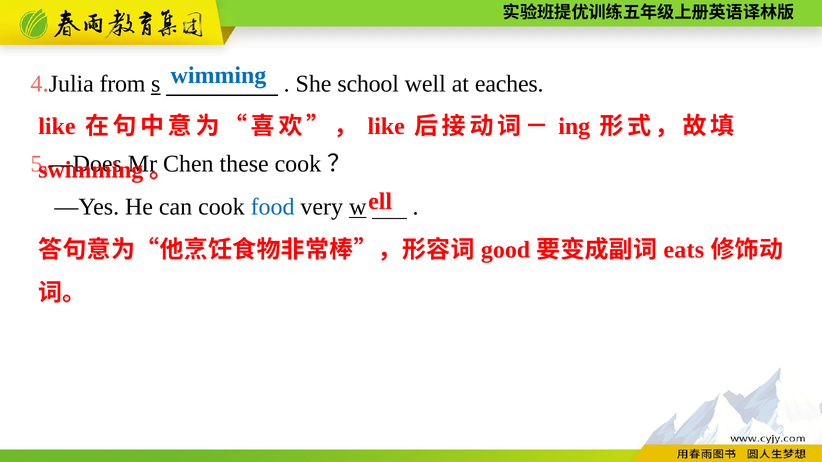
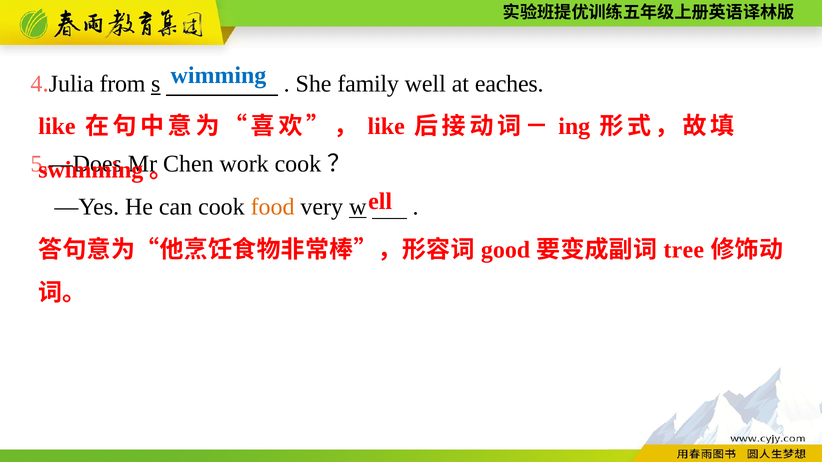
school: school -> family
these: these -> work
food colour: blue -> orange
eats: eats -> tree
